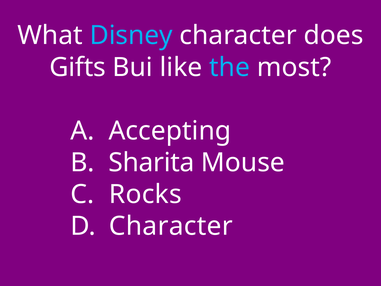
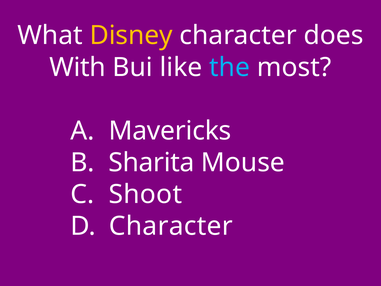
Disney colour: light blue -> yellow
Gifts: Gifts -> With
Accepting: Accepting -> Mavericks
Rocks: Rocks -> Shoot
